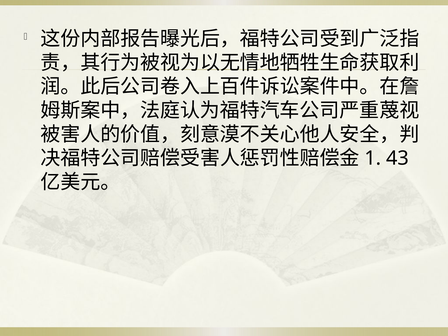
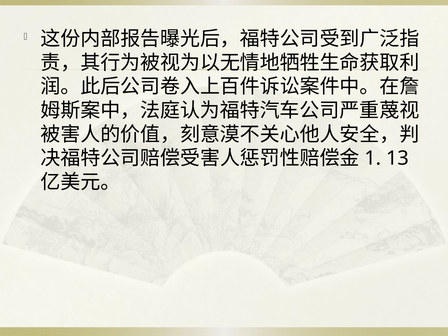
43: 43 -> 13
